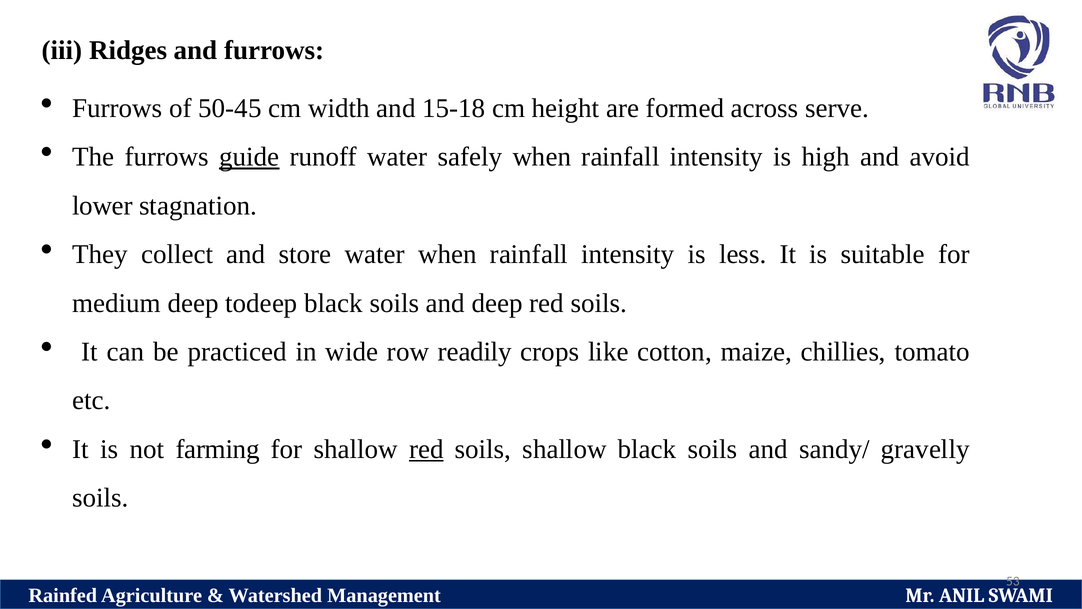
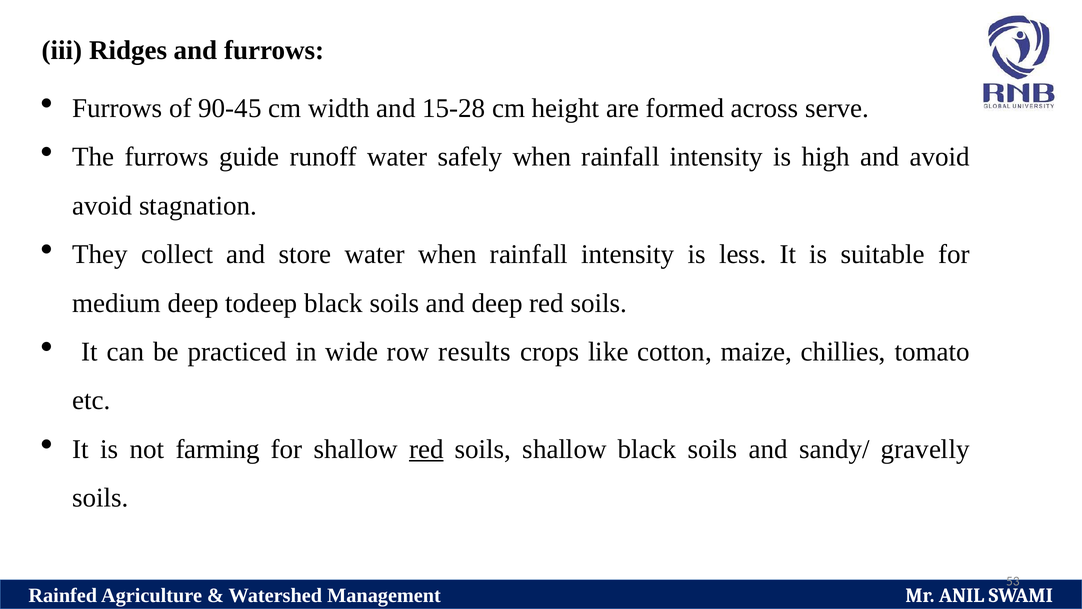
50-45: 50-45 -> 90-45
15-18: 15-18 -> 15-28
guide underline: present -> none
lower at (102, 206): lower -> avoid
readily: readily -> results
